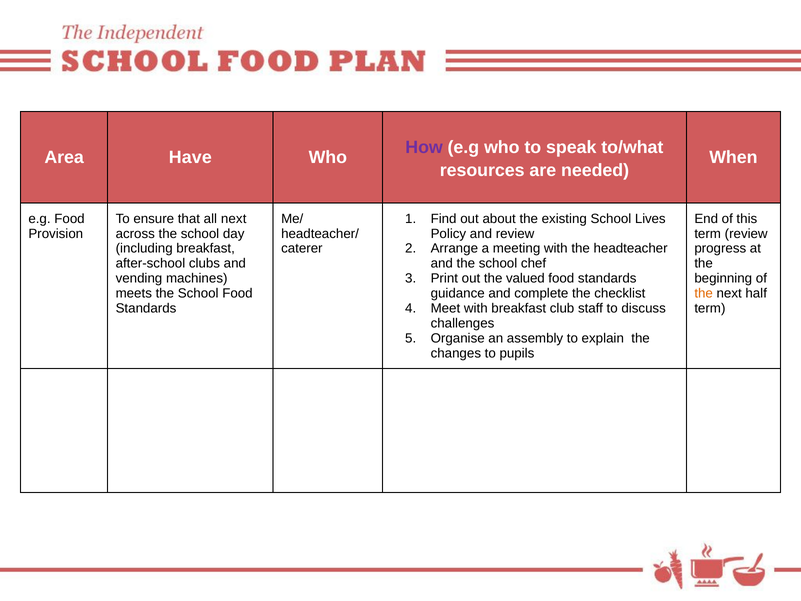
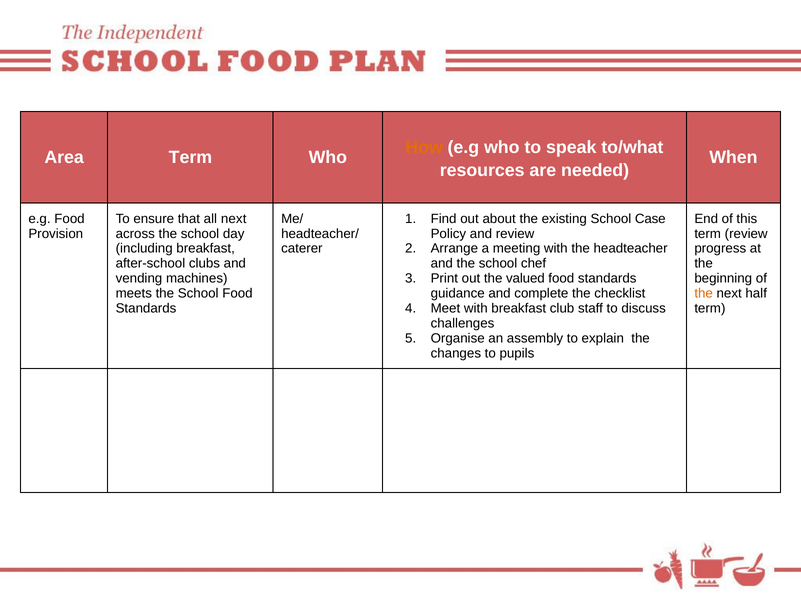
How colour: purple -> orange
Area Have: Have -> Term
Lives: Lives -> Case
